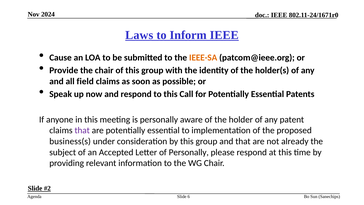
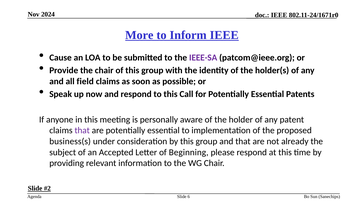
Laws: Laws -> More
IEEE-SA colour: orange -> purple
of Personally: Personally -> Beginning
